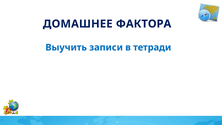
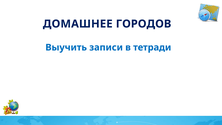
ФАКТОРА: ФАКТОРА -> ГОРОДОВ
